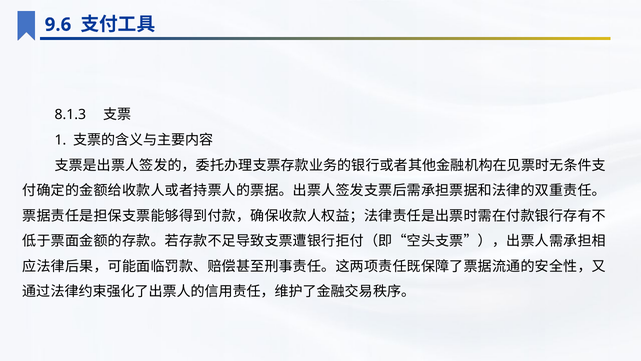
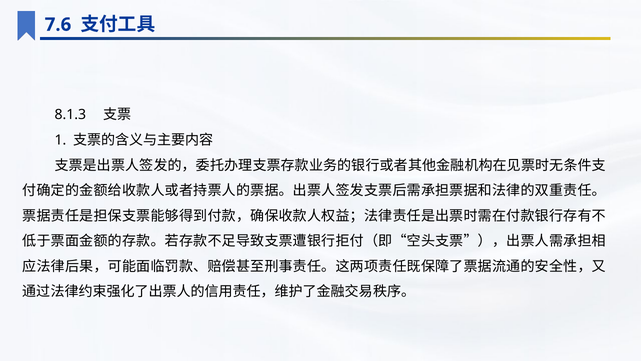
9.6: 9.6 -> 7.6
